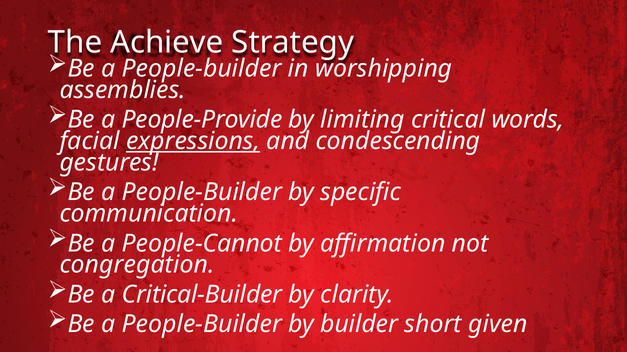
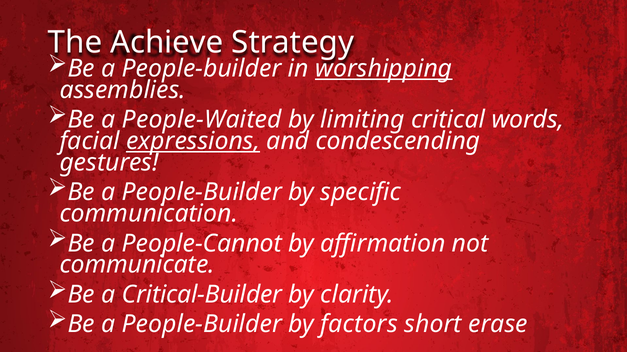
worshipping underline: none -> present
People-Provide: People-Provide -> People-Waited
congregation: congregation -> communicate
builder: builder -> factors
given: given -> erase
